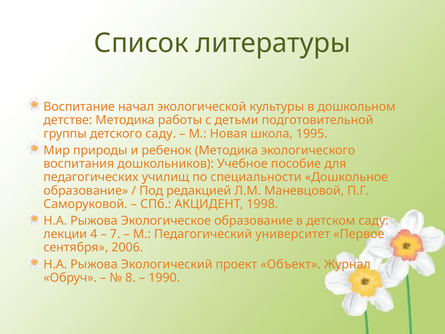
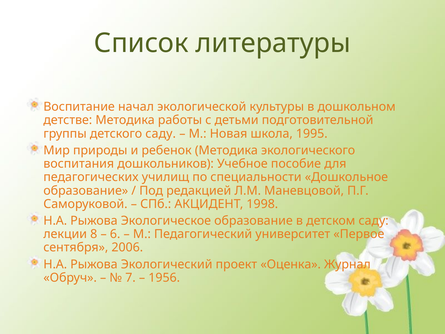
4: 4 -> 8
7: 7 -> 6
Объект: Объект -> Оценка
8: 8 -> 7
1990: 1990 -> 1956
